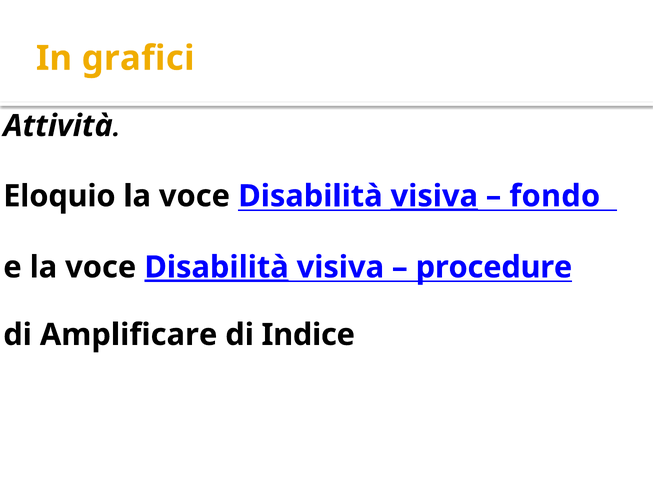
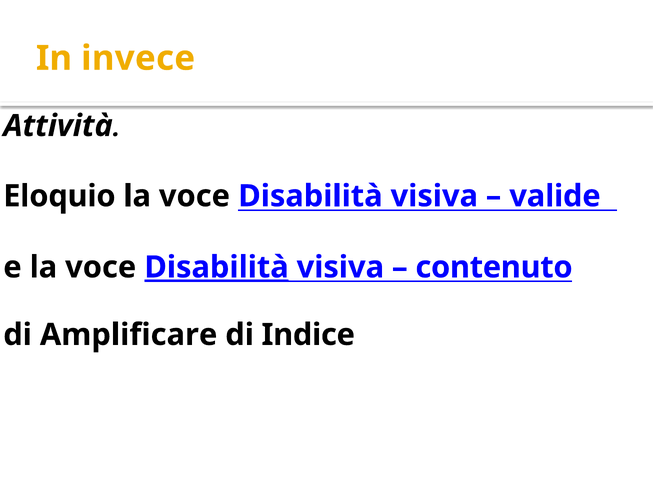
grafici: grafici -> invece
visiva at (434, 196) underline: present -> none
fondo: fondo -> valide
procedure: procedure -> contenuto
